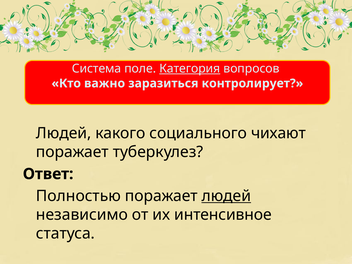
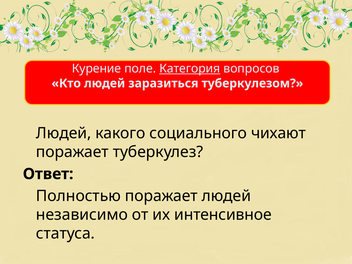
Система: Система -> Курение
Кто важно: важно -> людей
контролирует: контролирует -> туберкулезом
людей at (226, 196) underline: present -> none
